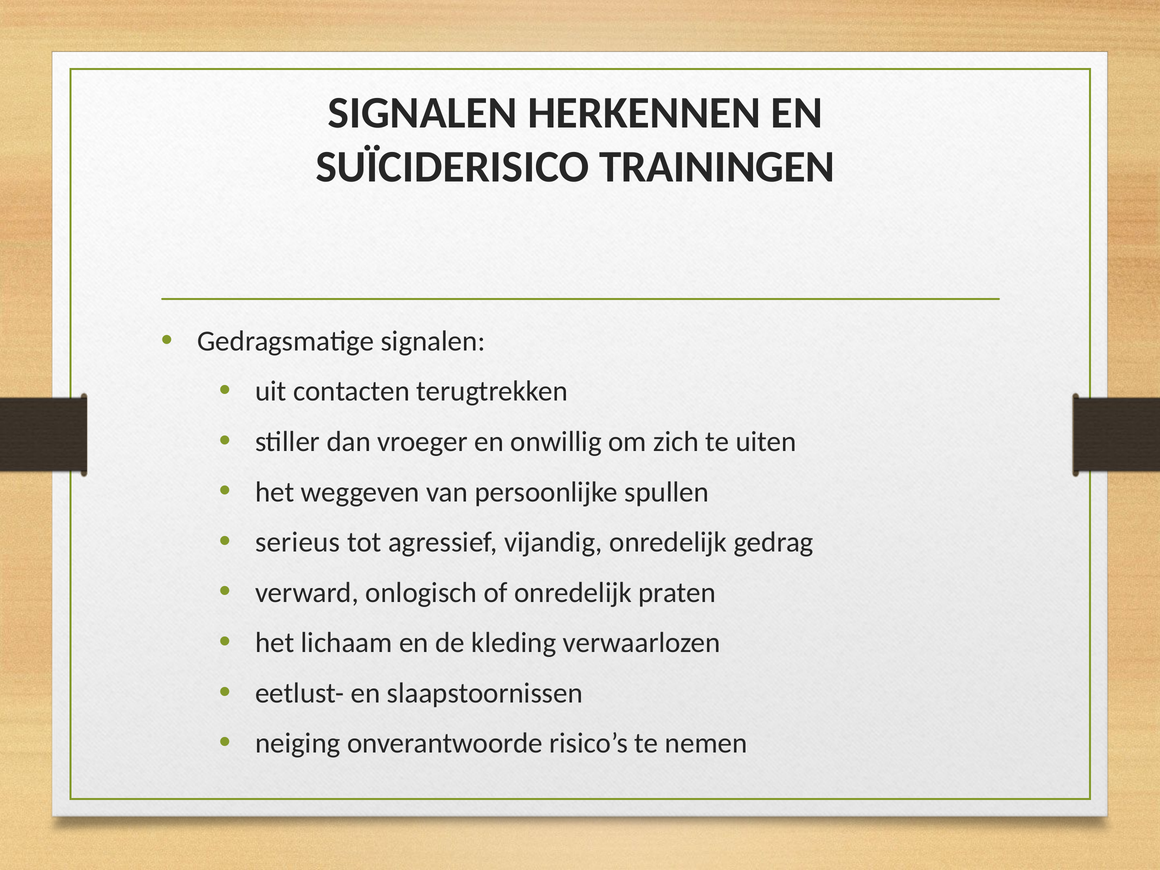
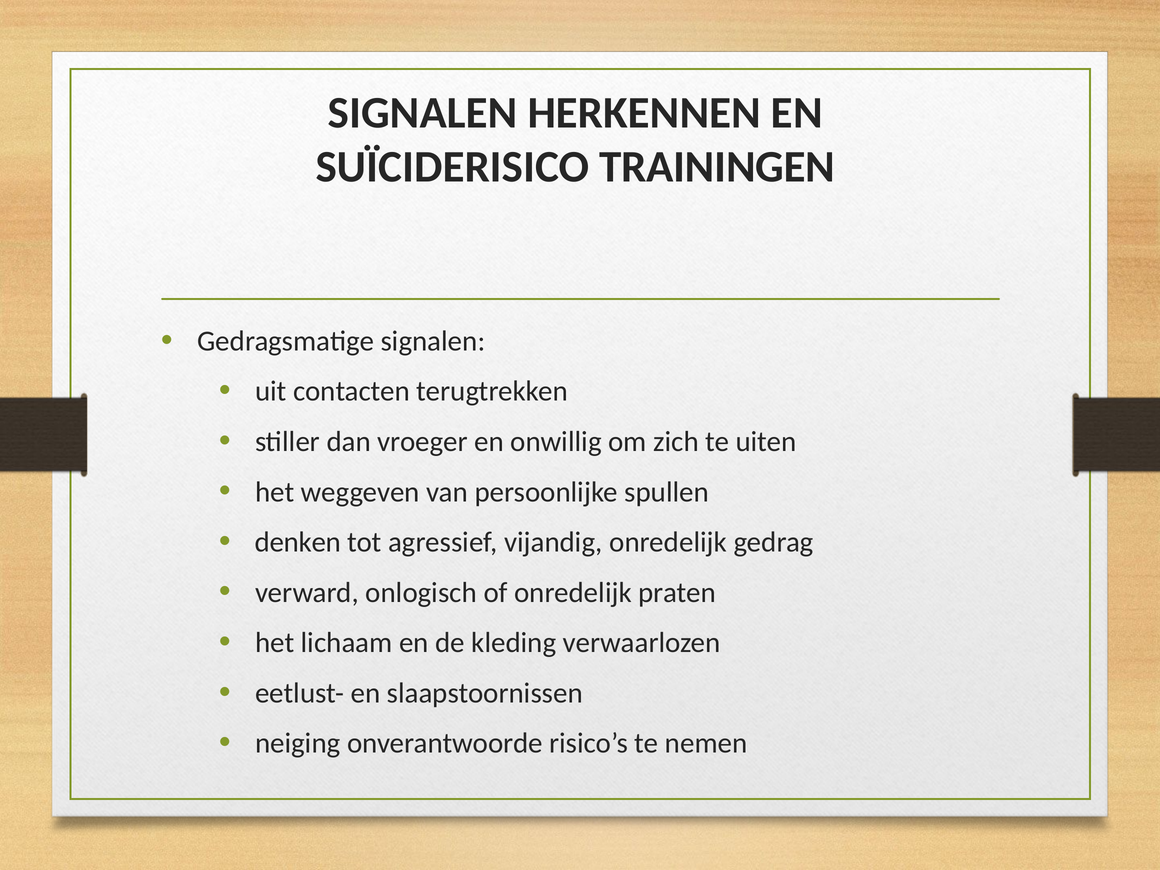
serieus: serieus -> denken
